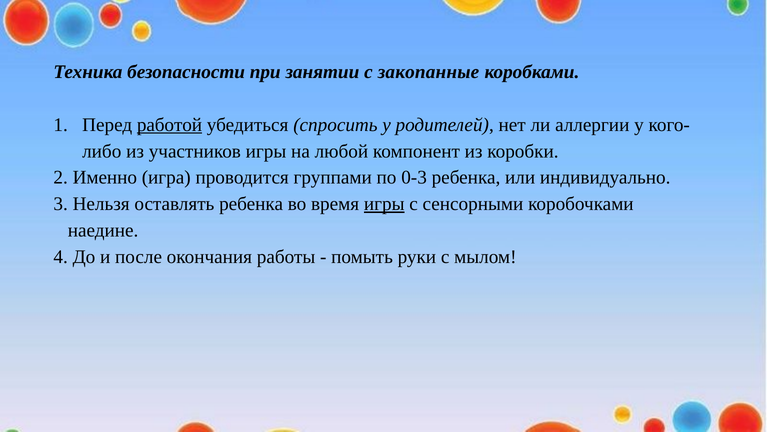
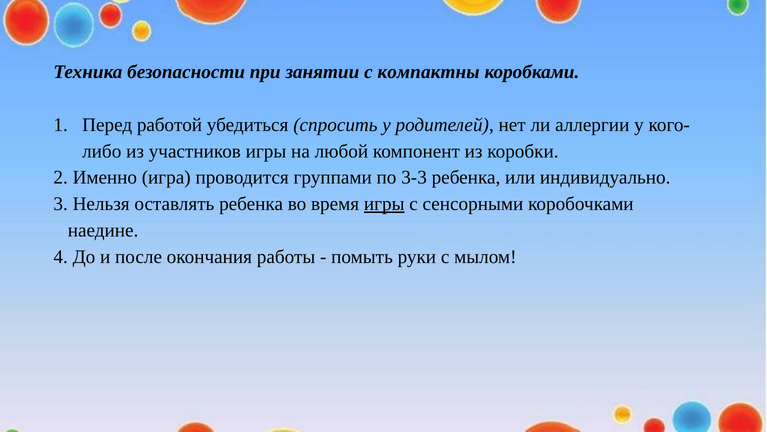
закопанные: закопанные -> компактны
работой underline: present -> none
0-3: 0-3 -> 3-3
